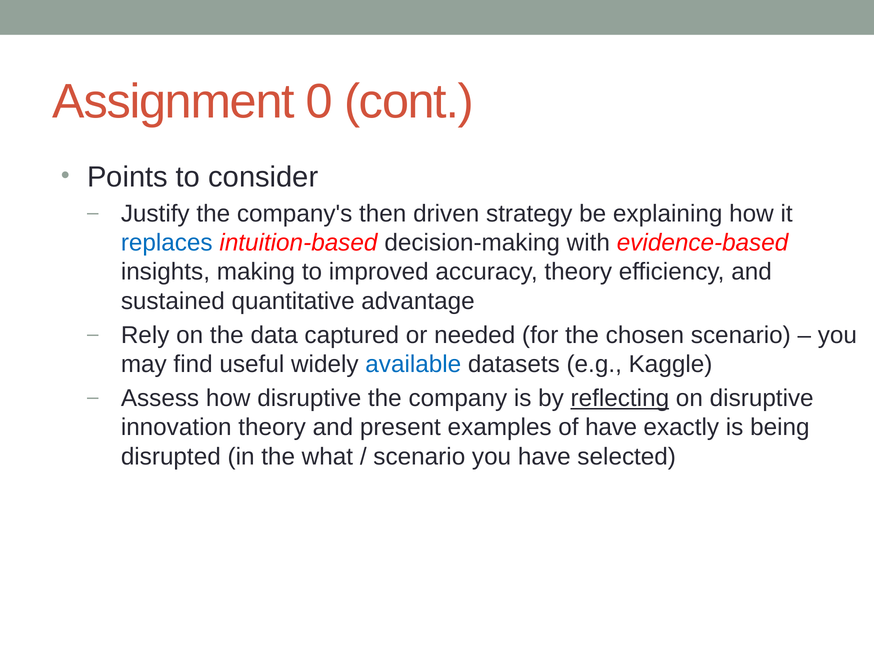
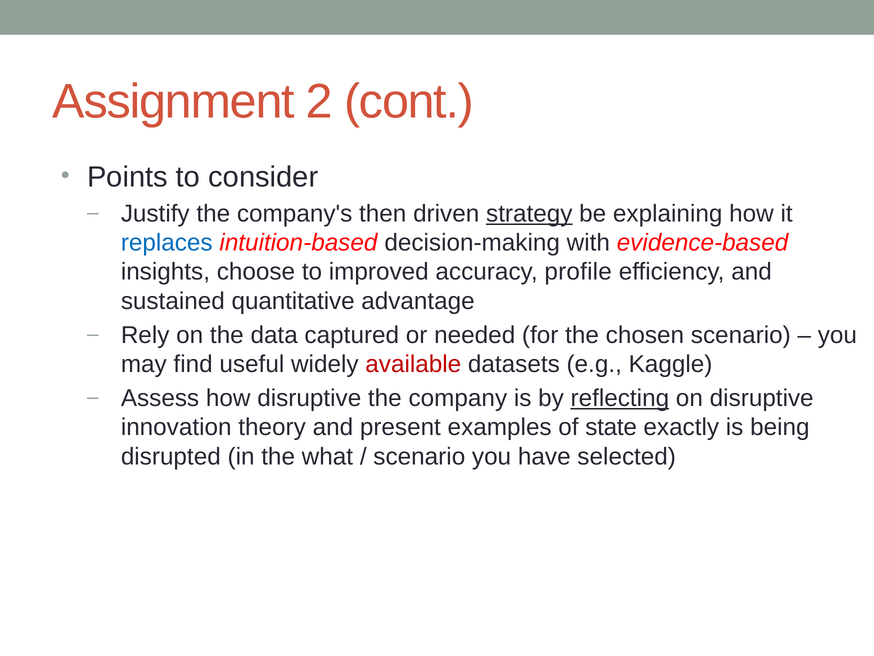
0: 0 -> 2
strategy underline: none -> present
making: making -> choose
accuracy theory: theory -> profile
available colour: blue -> red
of have: have -> state
